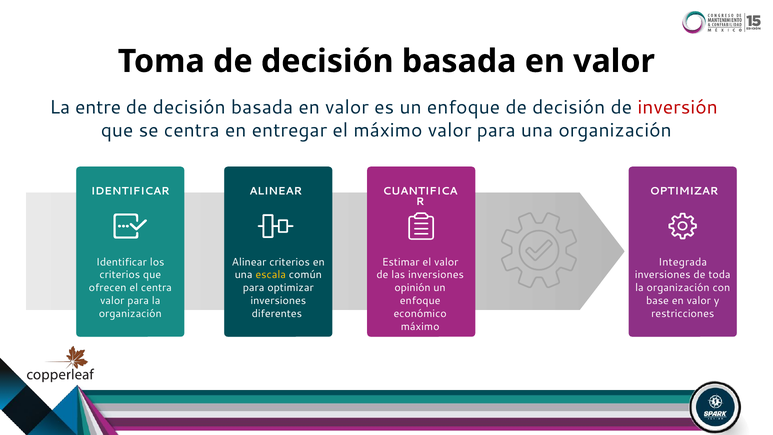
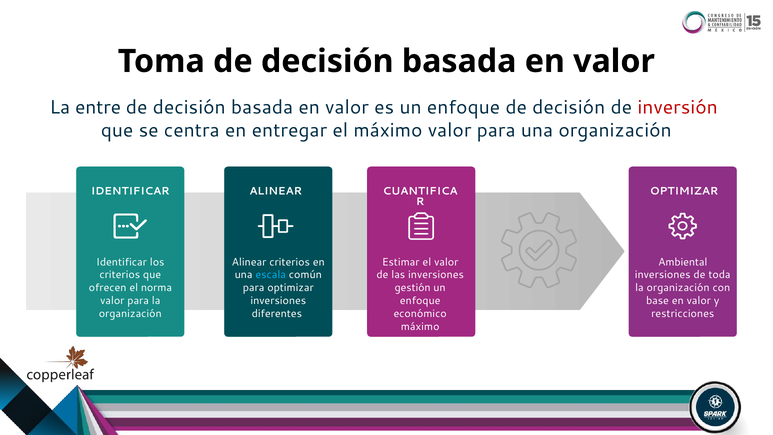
Integrada: Integrada -> Ambiental
escala colour: yellow -> light blue
el centra: centra -> norma
opinión: opinión -> gestión
